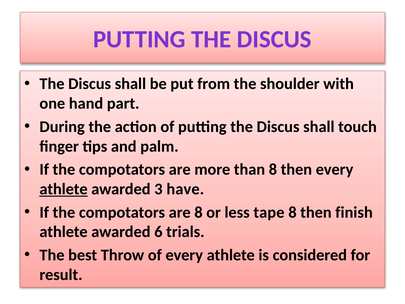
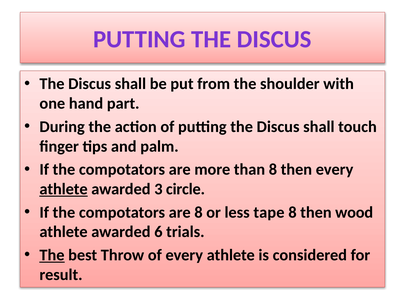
have: have -> circle
finish: finish -> wood
The at (52, 255) underline: none -> present
